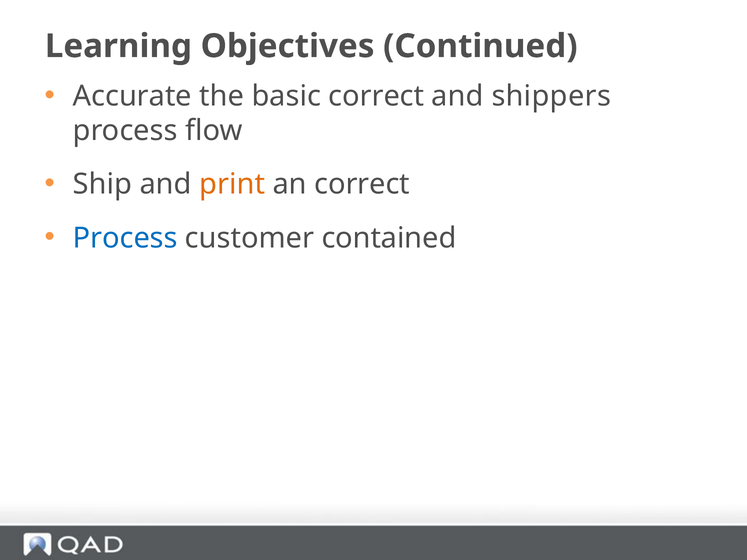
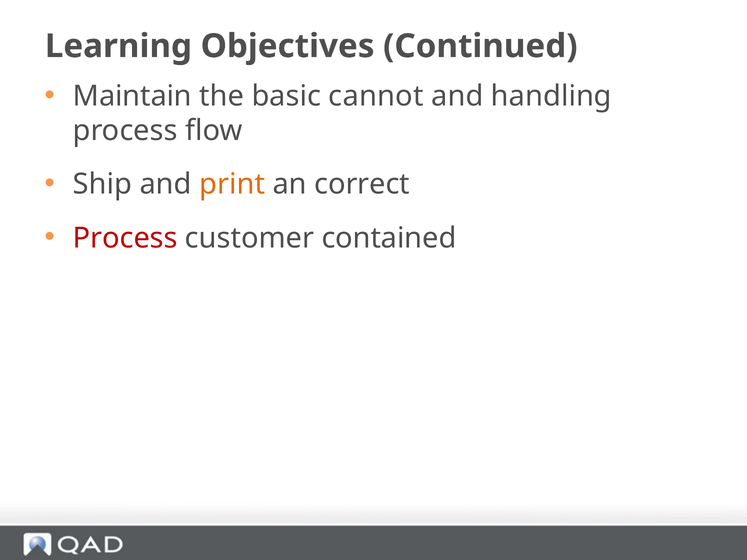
Accurate: Accurate -> Maintain
basic correct: correct -> cannot
shippers: shippers -> handling
Process at (125, 238) colour: blue -> red
